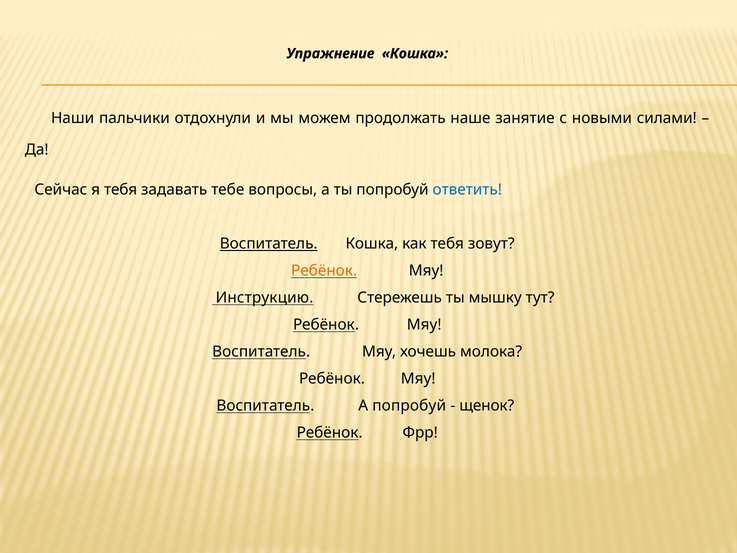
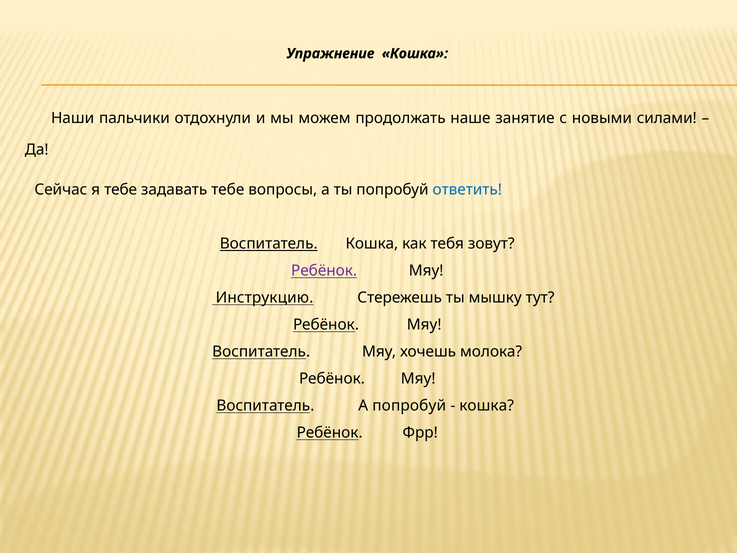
я тебя: тебя -> тебе
Ребёнок at (324, 271) colour: orange -> purple
щенок at (487, 406): щенок -> кошка
